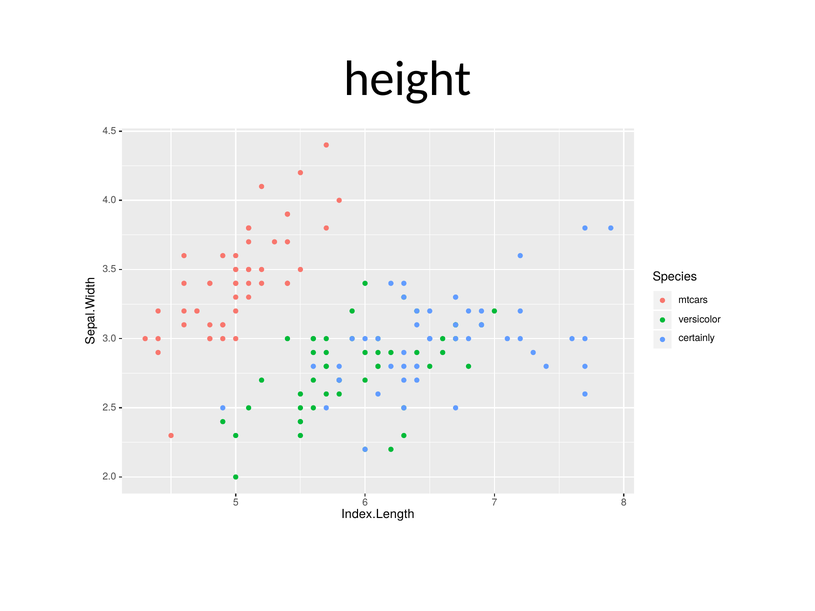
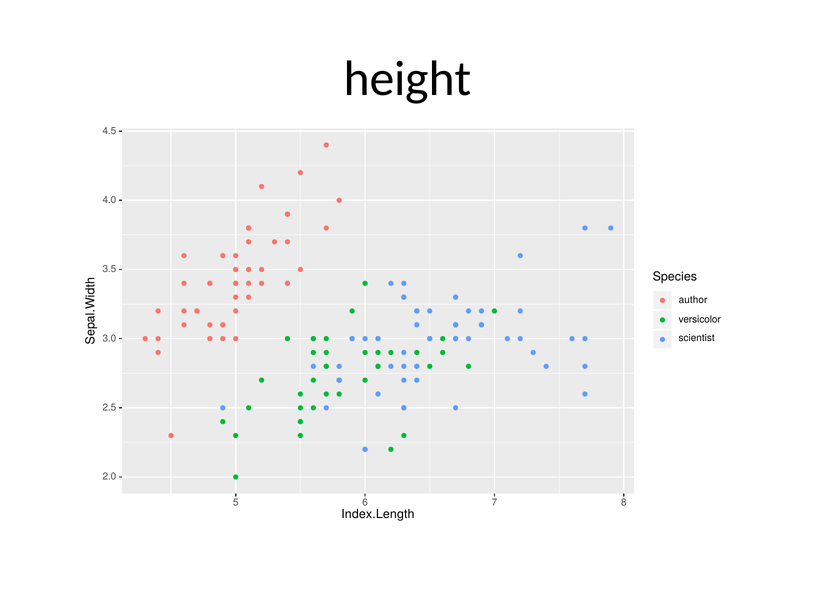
mtcars: mtcars -> author
certainly: certainly -> scientist
